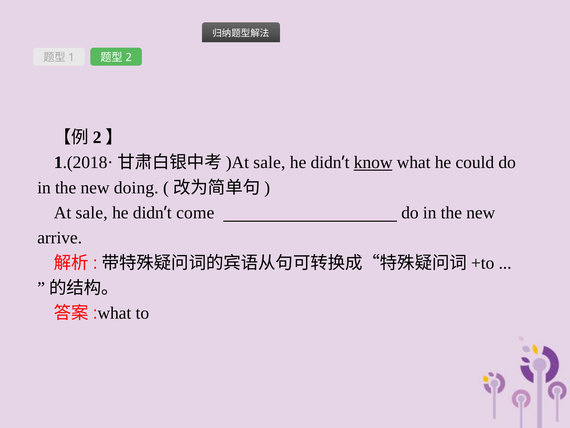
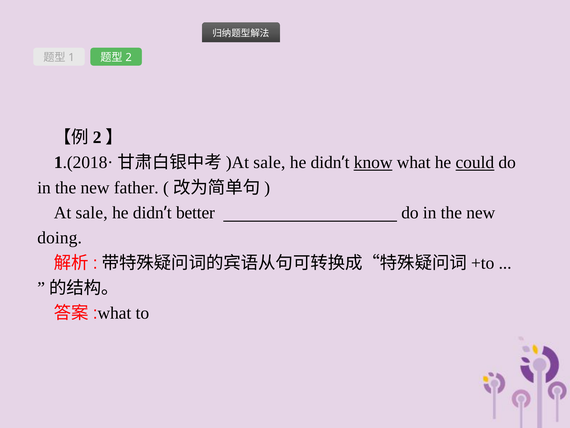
could underline: none -> present
doing: doing -> father
come: come -> better
arrive: arrive -> doing
